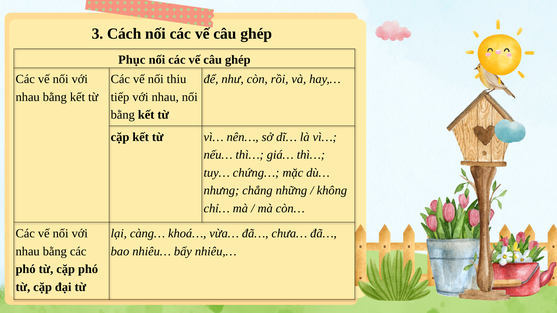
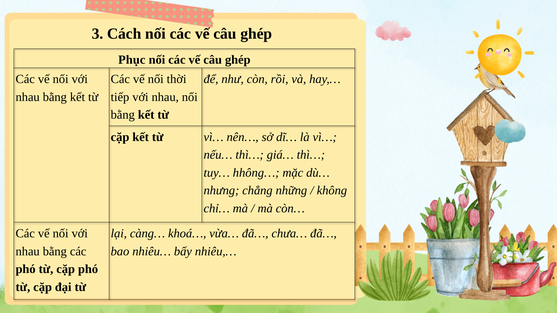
thiu: thiu -> thời
chứng…: chứng… -> hhông…
